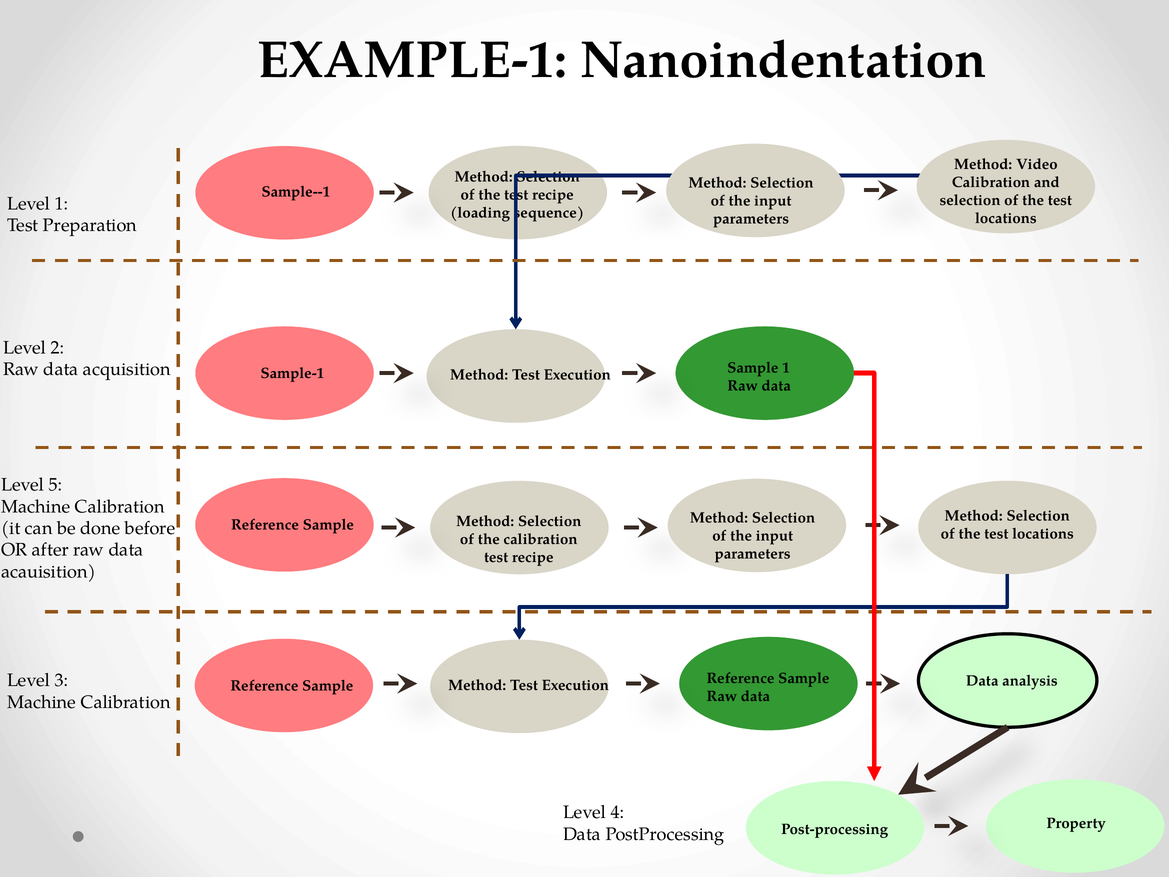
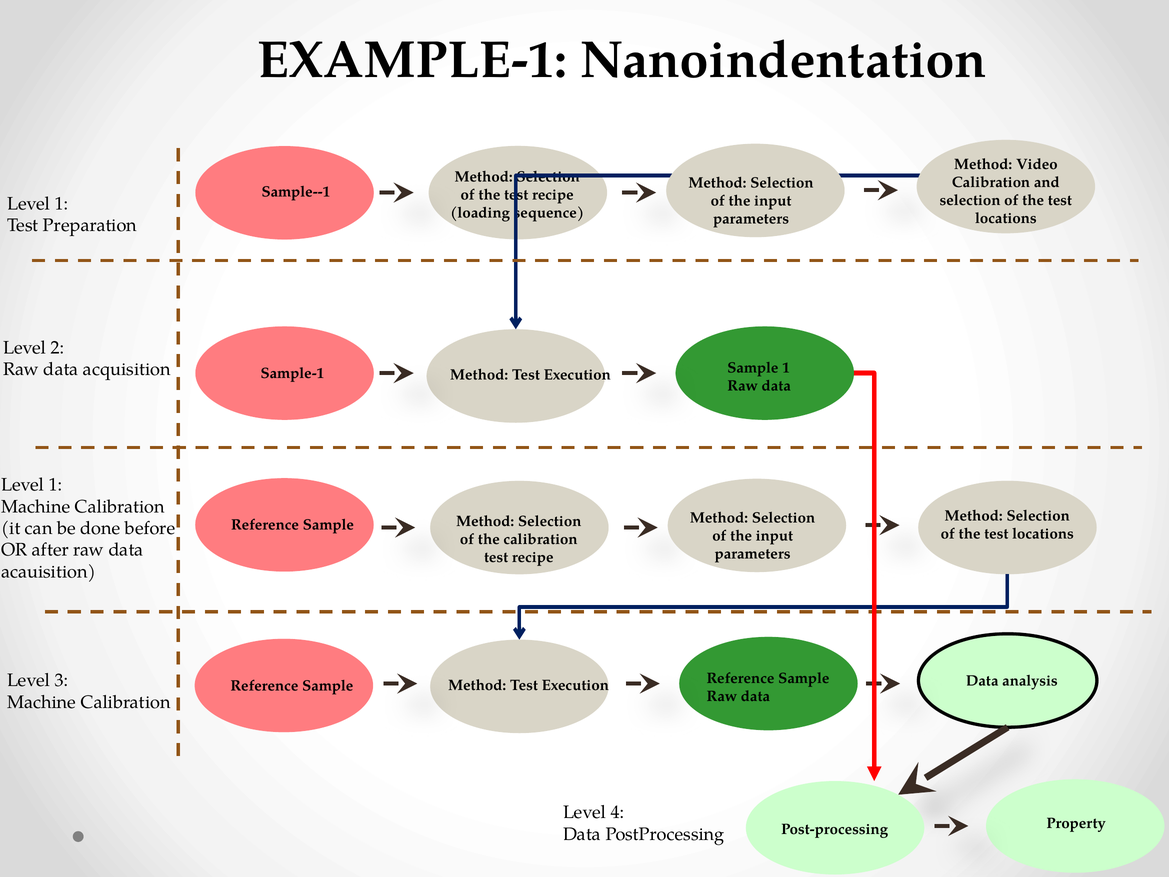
5 at (55, 485): 5 -> 1
